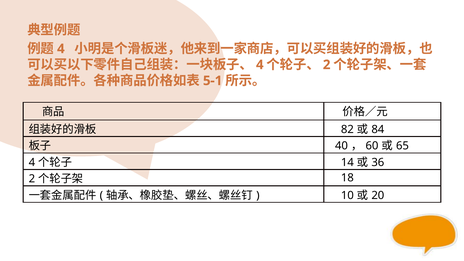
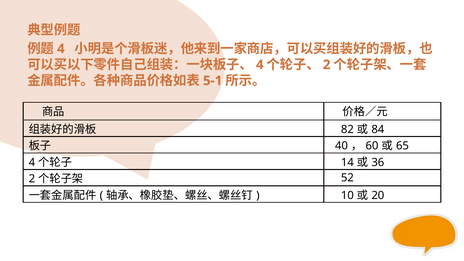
18: 18 -> 52
